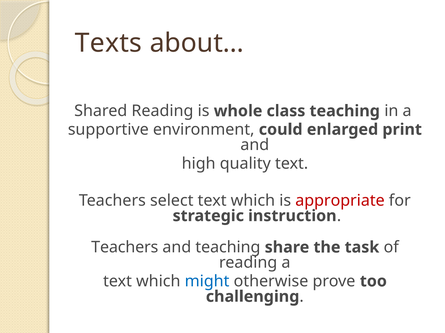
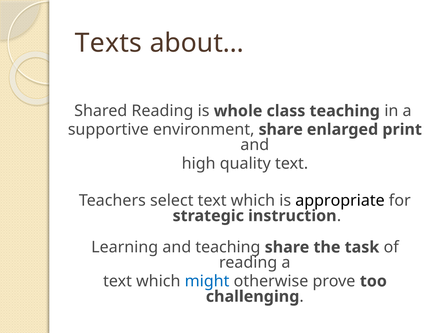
environment could: could -> share
appropriate colour: red -> black
Teachers at (125, 248): Teachers -> Learning
